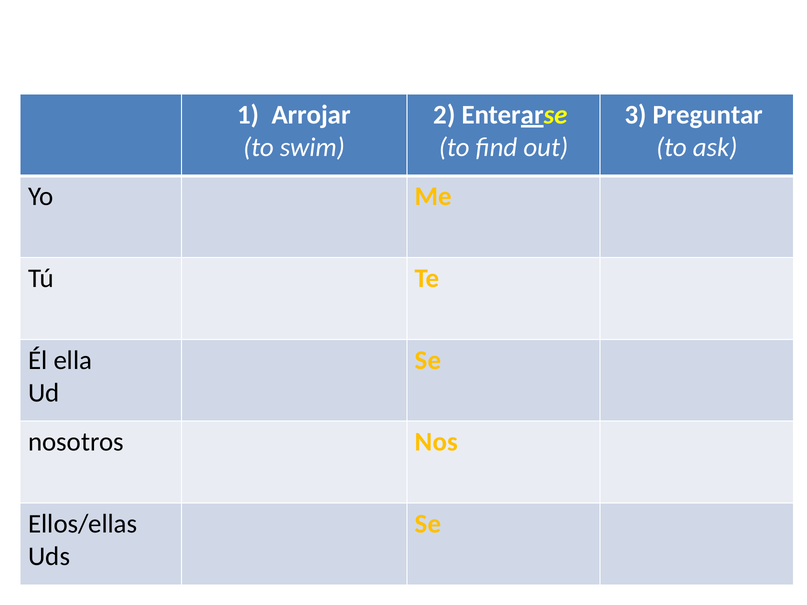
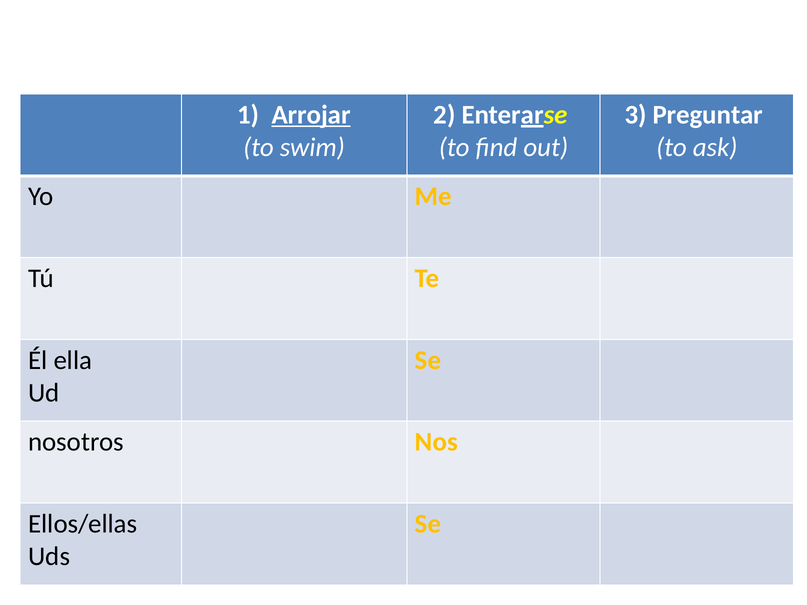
Arrojar underline: none -> present
